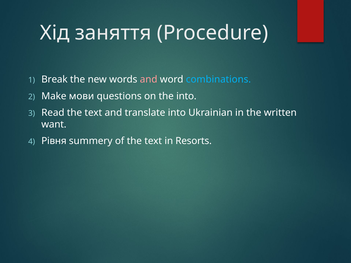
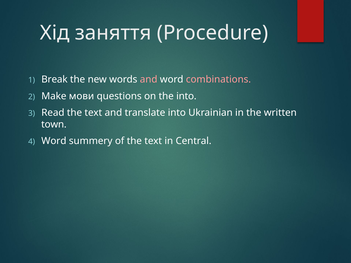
combinations colour: light blue -> pink
want: want -> town
Рівня at (54, 141): Рівня -> Word
Resorts: Resorts -> Central
